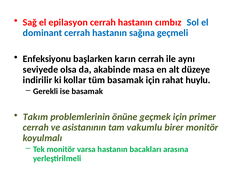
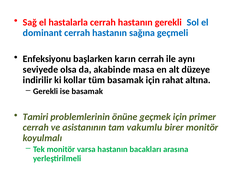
epilasyon: epilasyon -> hastalarla
hastanın cımbız: cımbız -> gerekli
huylu: huylu -> altına
Takım: Takım -> Tamiri
